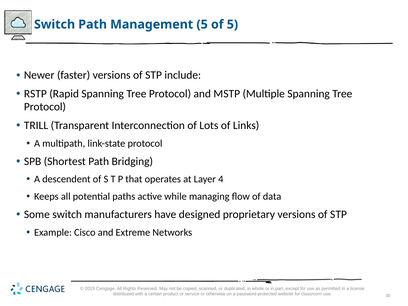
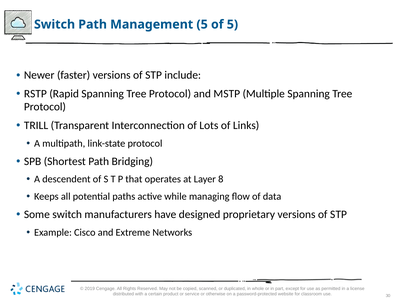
4: 4 -> 8
